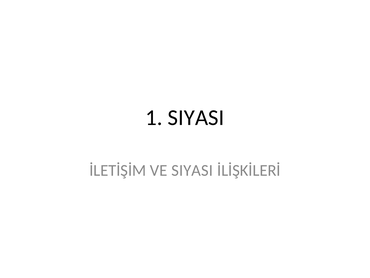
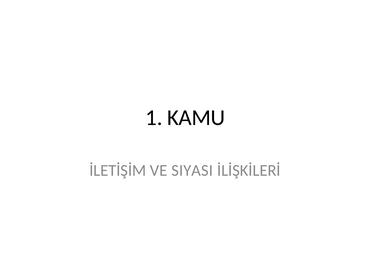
1 SIYASI: SIYASI -> KAMU
